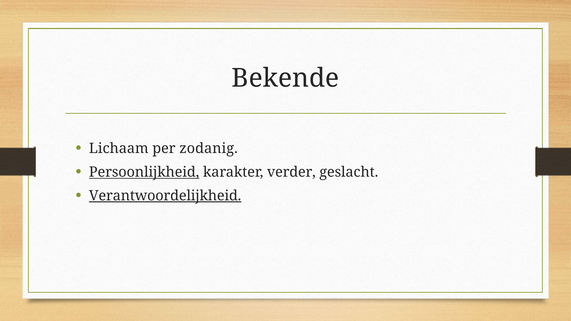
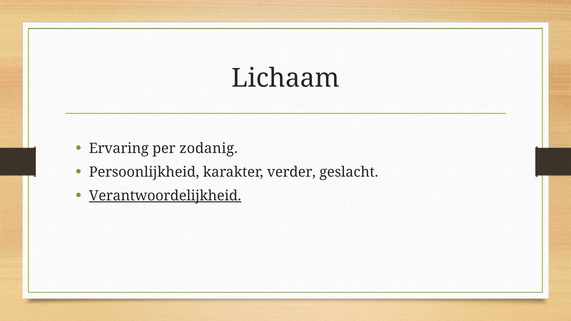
Bekende: Bekende -> Lichaam
Lichaam: Lichaam -> Ervaring
Persoonlijkheid underline: present -> none
